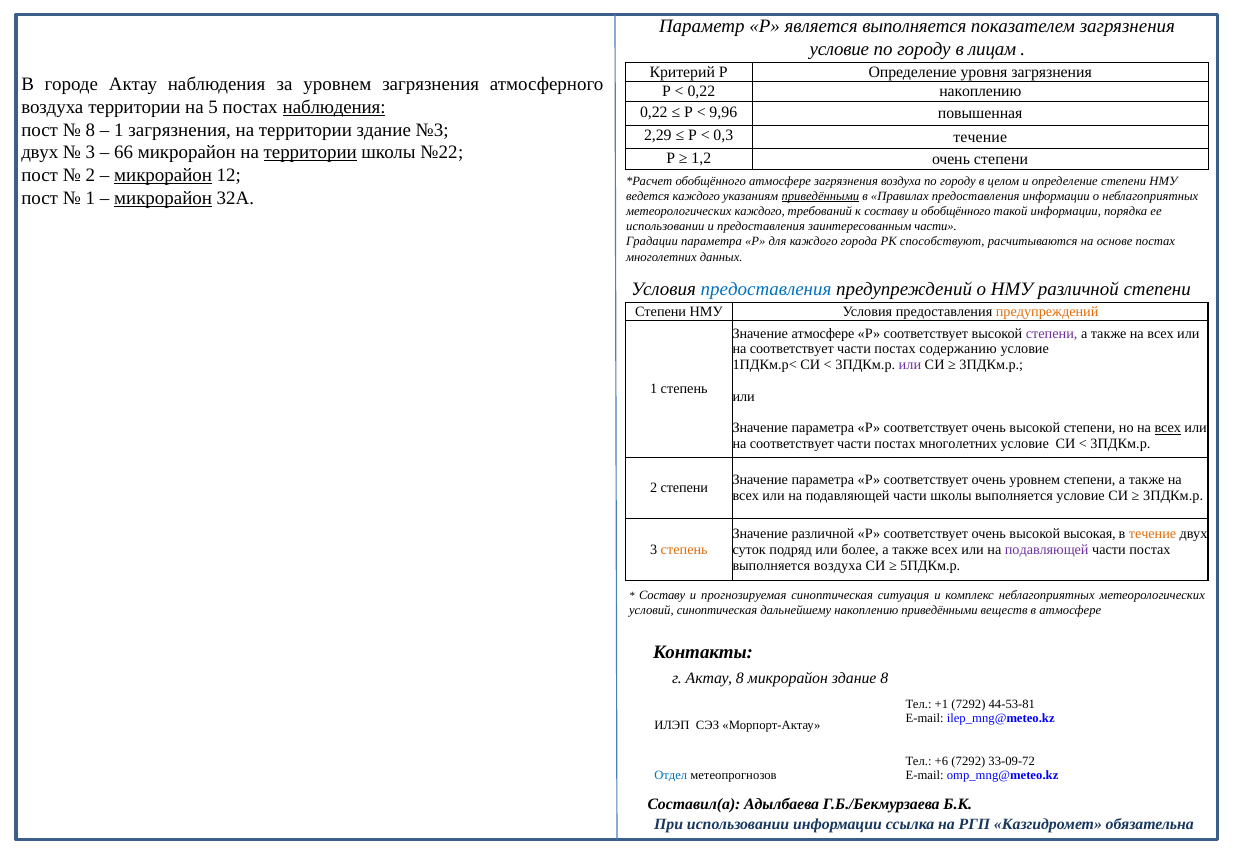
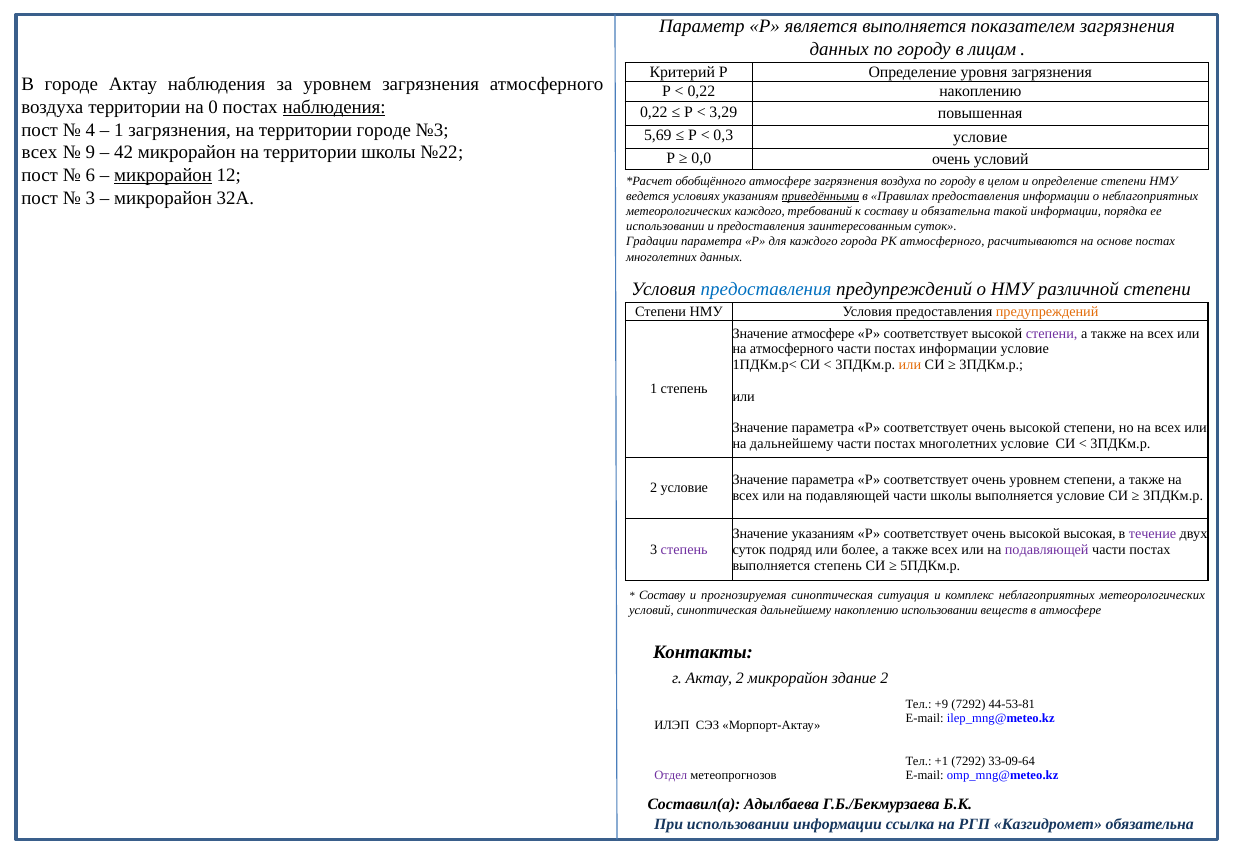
условие at (839, 49): условие -> данных
5: 5 -> 0
9,96: 9,96 -> 3,29
8 at (90, 130): 8 -> 4
территории здание: здание -> городе
2,29: 2,29 -> 5,69
0,3 течение: течение -> условие
двух at (40, 153): двух -> всех
3 at (90, 153): 3 -> 9
66: 66 -> 42
территории at (310, 153) underline: present -> none
1,2: 1,2 -> 0,0
очень степени: степени -> условий
2 at (90, 175): 2 -> 6
1 at (90, 198): 1 -> 3
микрорайон at (163, 198) underline: present -> none
ведется каждого: каждого -> условиях
и обобщённого: обобщённого -> обязательна
заинтересованным части: части -> суток
РК способствуют: способствуют -> атмосферного
соответствует at (792, 349): соответствует -> атмосферного
постах содержанию: содержанию -> информации
или at (910, 365) colour: purple -> orange
всех at (1168, 428) underline: present -> none
соответствует at (792, 444): соответствует -> дальнейшему
2 степени: степени -> условие
Значение различной: различной -> указаниям
течение at (1153, 534) colour: orange -> purple
степень at (684, 550) colour: orange -> purple
выполняется воздуха: воздуха -> степень
накоплению приведёнными: приведёнными -> использовании
Актау 8: 8 -> 2
здание 8: 8 -> 2
+1: +1 -> +9
+6: +6 -> +1
33-09-72: 33-09-72 -> 33-09-64
Отдел colour: blue -> purple
